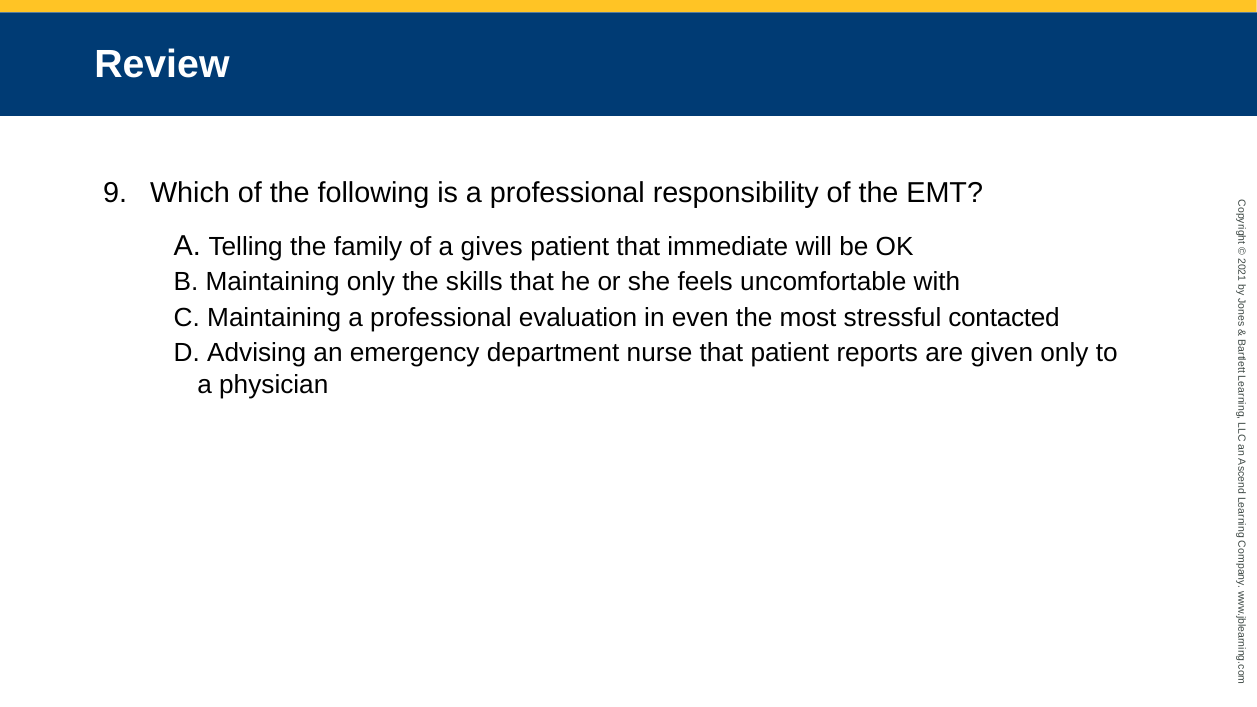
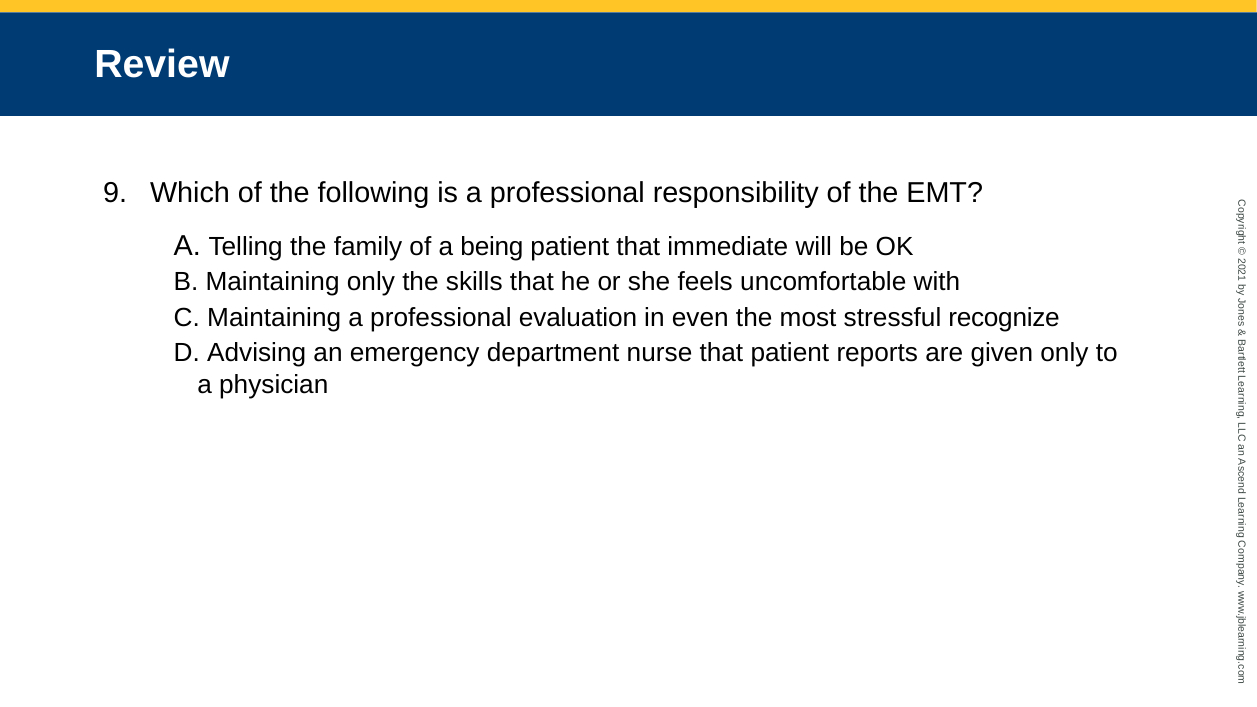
gives: gives -> being
contacted: contacted -> recognize
